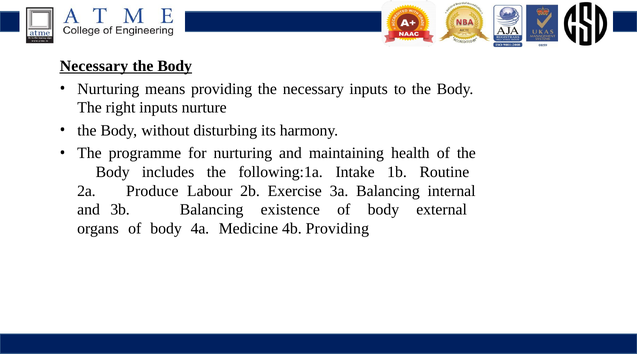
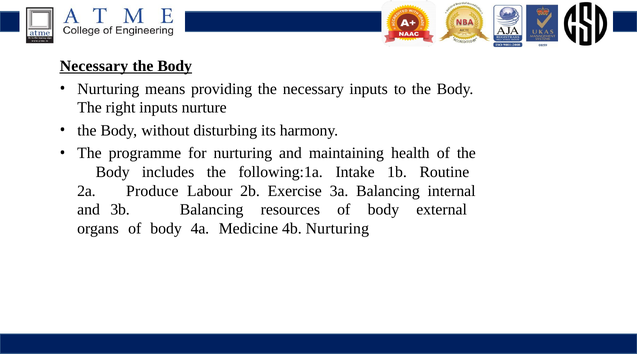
existence: existence -> resources
4b Providing: Providing -> Nurturing
